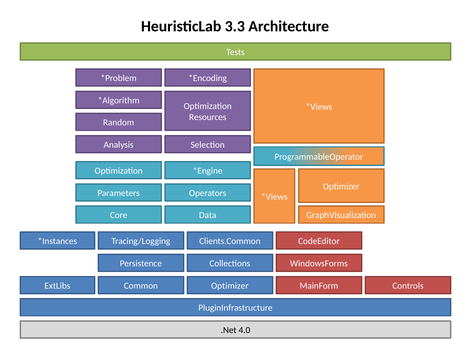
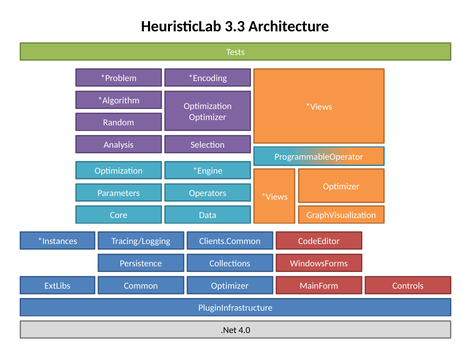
Resources at (208, 117): Resources -> Optimizer
